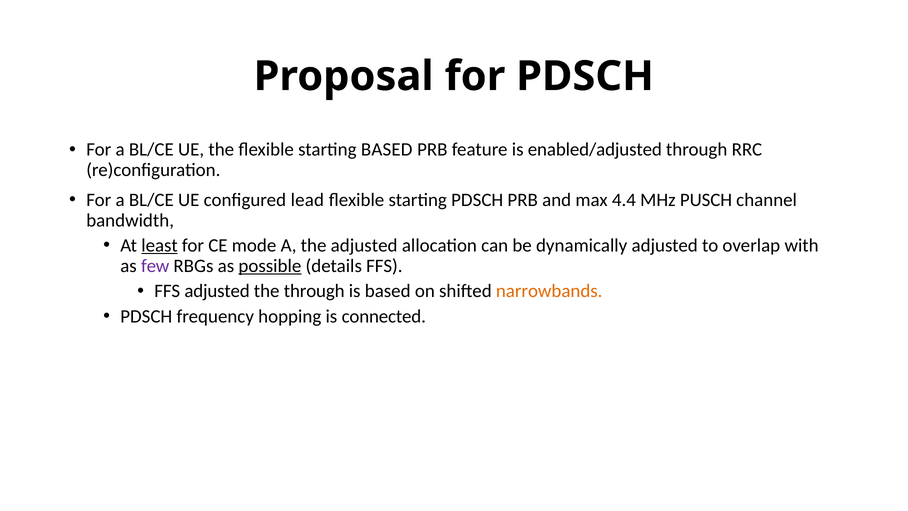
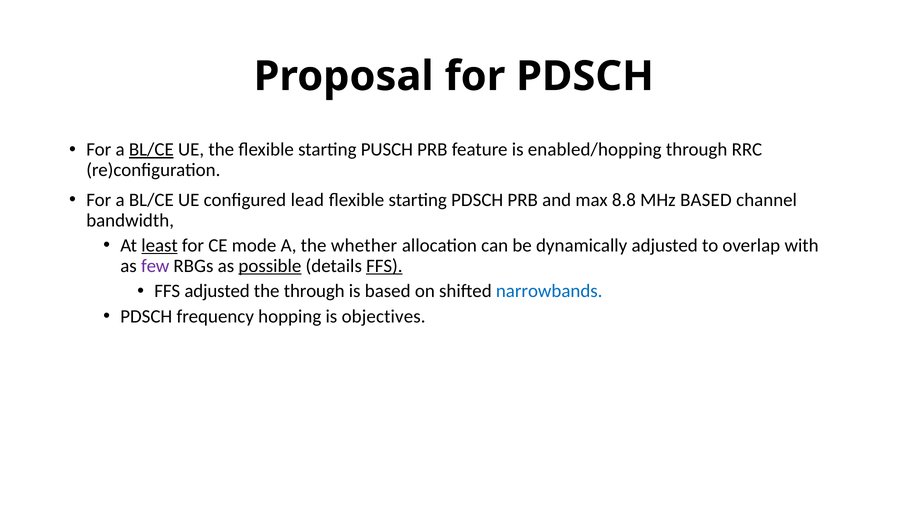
BL/CE at (151, 149) underline: none -> present
starting BASED: BASED -> PUSCH
enabled/adjusted: enabled/adjusted -> enabled/hopping
4.4: 4.4 -> 8.8
MHz PUSCH: PUSCH -> BASED
the adjusted: adjusted -> whether
FFS at (384, 266) underline: none -> present
narrowbands colour: orange -> blue
connected: connected -> objectives
